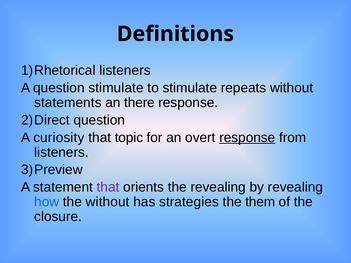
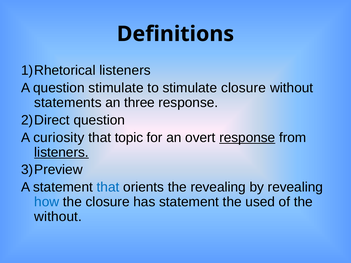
stimulate repeats: repeats -> closure
there: there -> three
listeners at (61, 152) underline: none -> present
that at (108, 187) colour: purple -> blue
the without: without -> closure
has strategies: strategies -> statement
them: them -> used
closure at (58, 217): closure -> without
